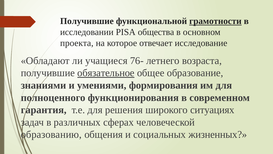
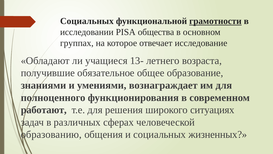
Получившие at (87, 21): Получившие -> Социальных
проекта: проекта -> группах
76-: 76- -> 13-
обязательное underline: present -> none
формирования: формирования -> вознаграждает
гарантия: гарантия -> работают
